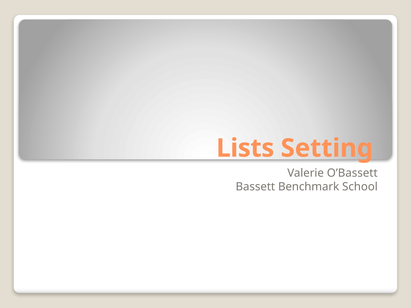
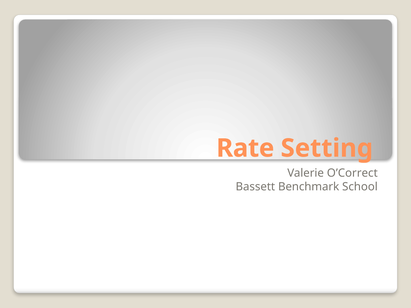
Lists: Lists -> Rate
O’Bassett: O’Bassett -> O’Correct
